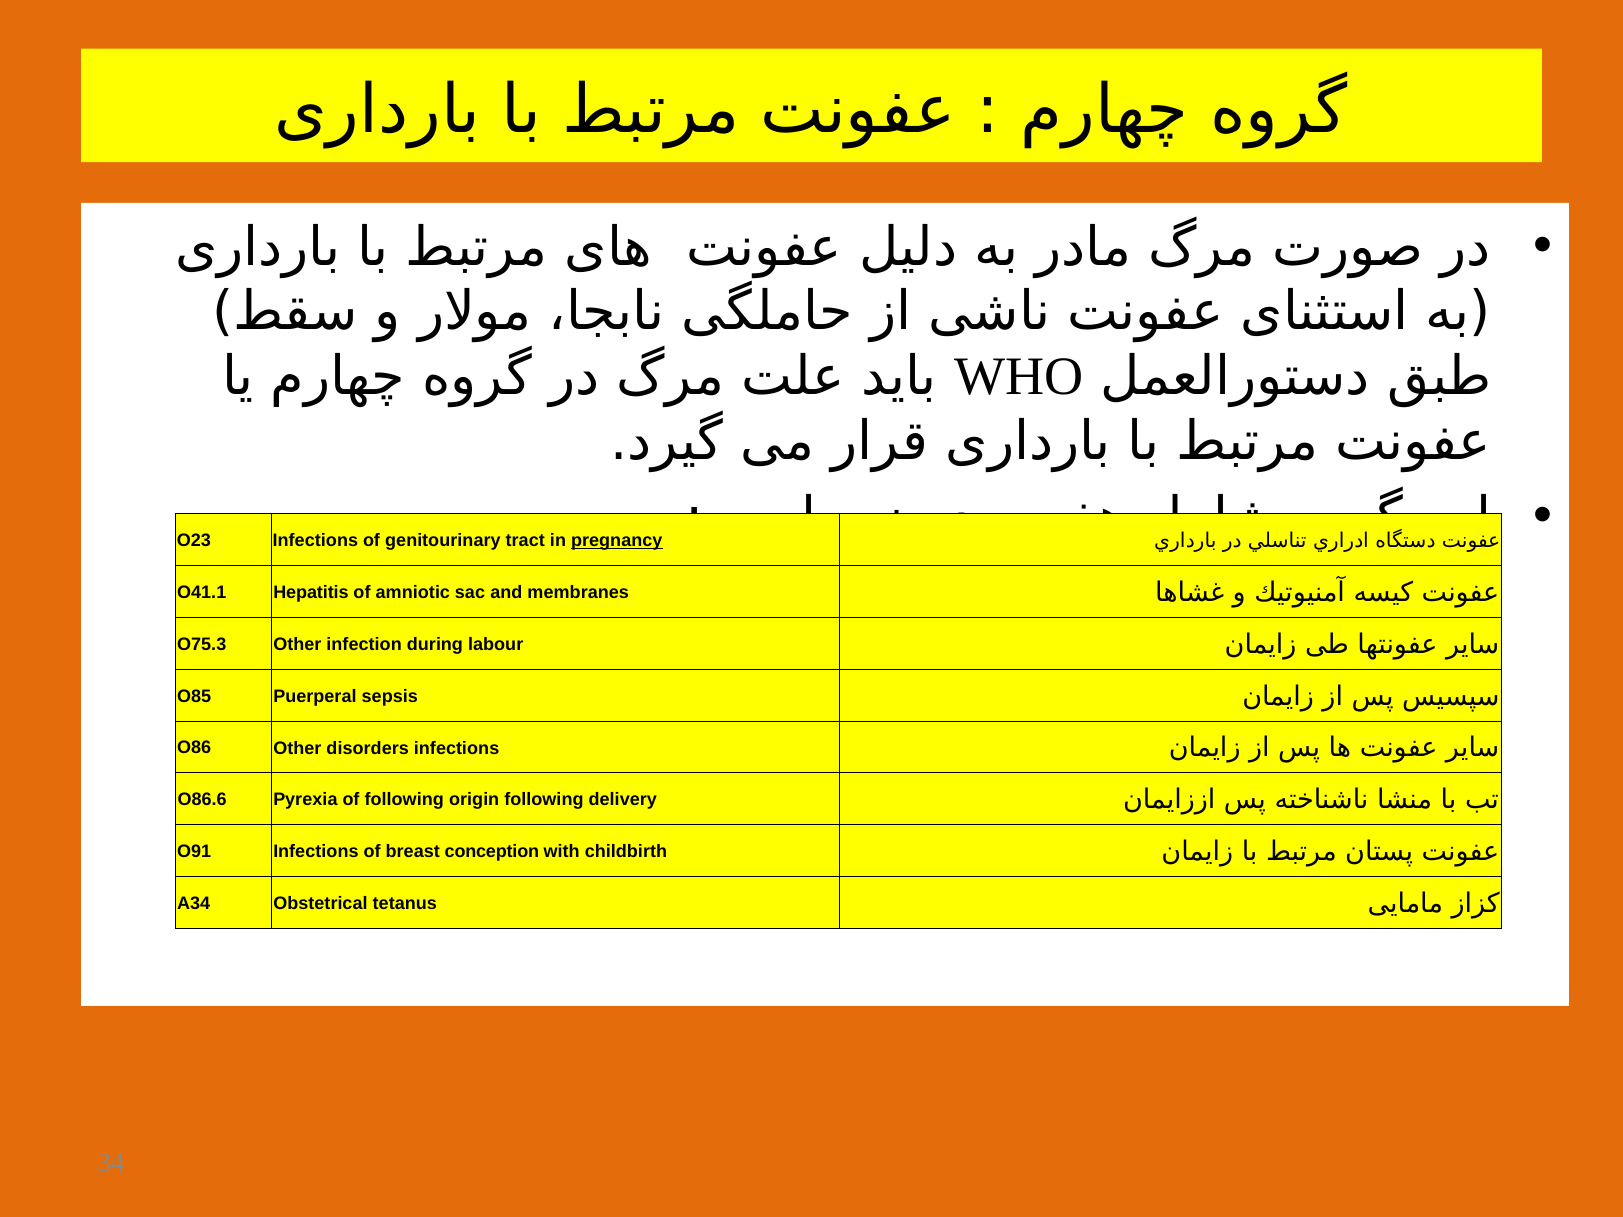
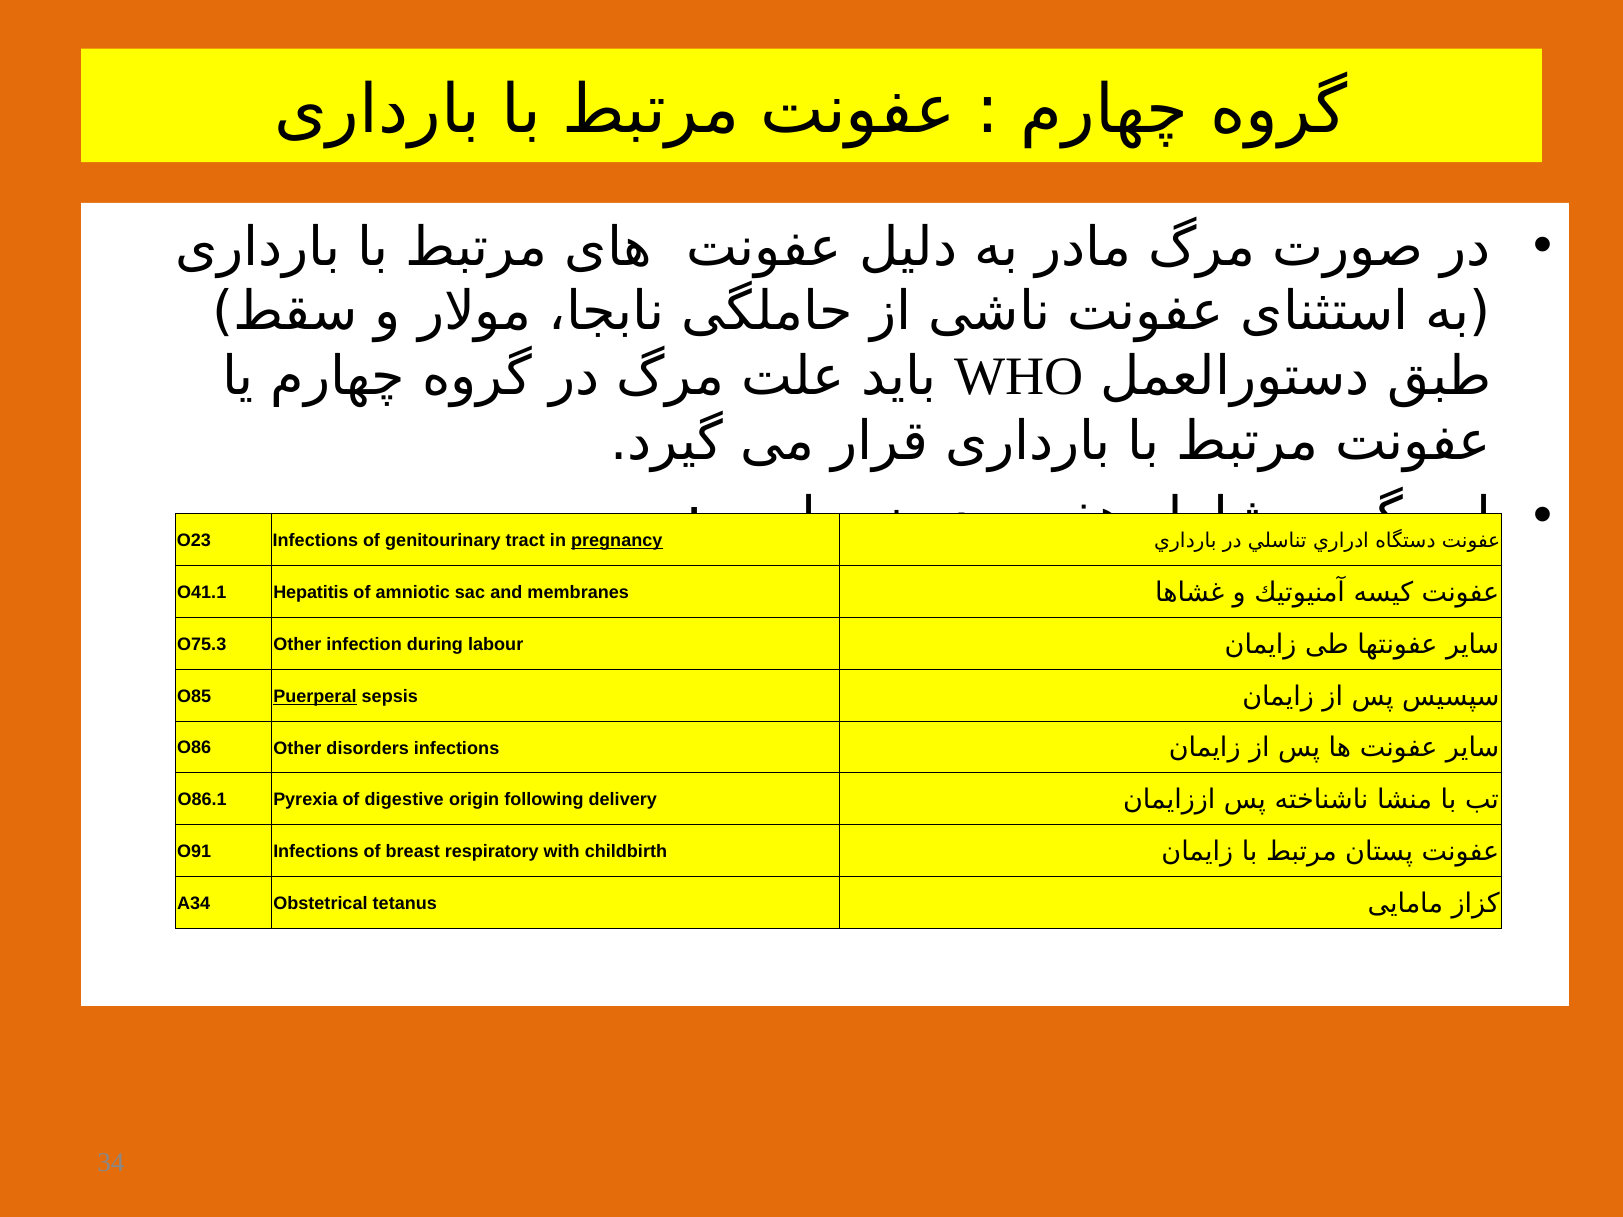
Puerperal underline: none -> present
O86.6: O86.6 -> O86.1
of following: following -> digestive
conception: conception -> respiratory
